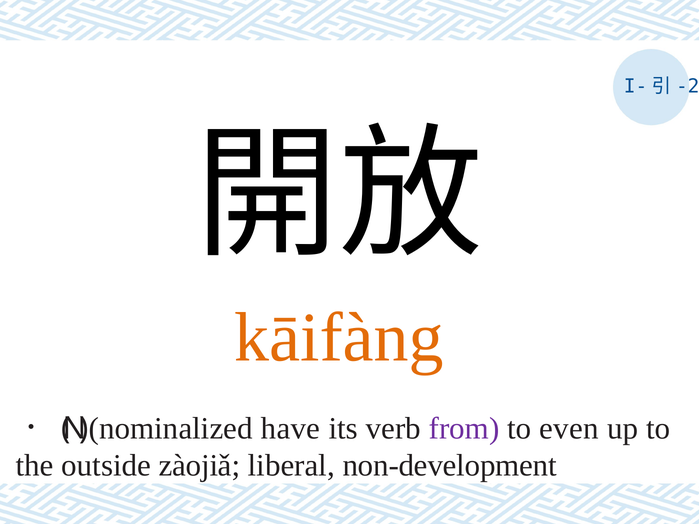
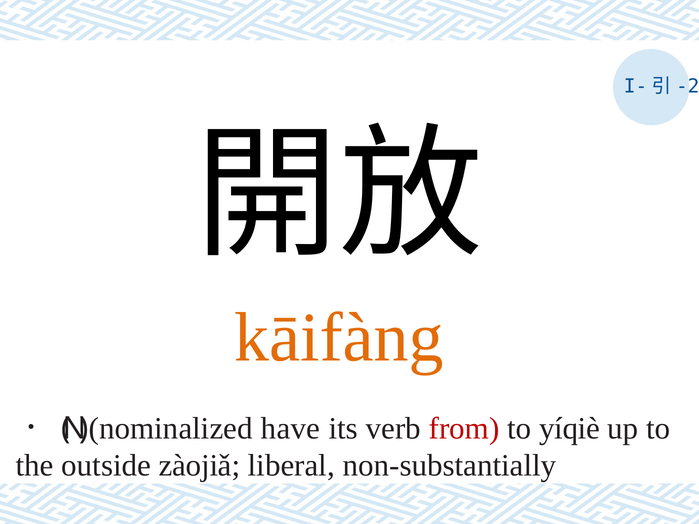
from colour: purple -> red
even: even -> yíqiè
non-development: non-development -> non-substantially
